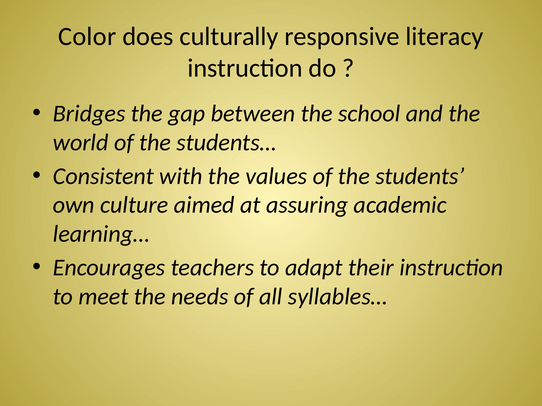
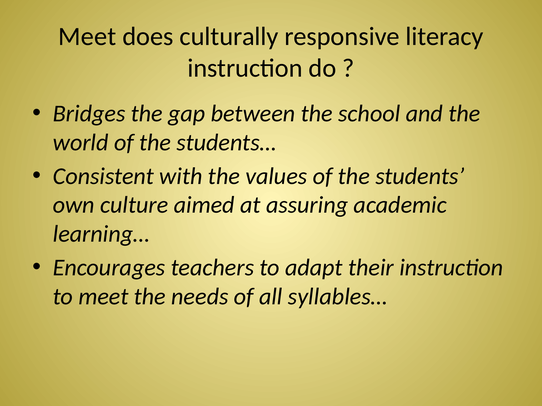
Color at (87, 37): Color -> Meet
